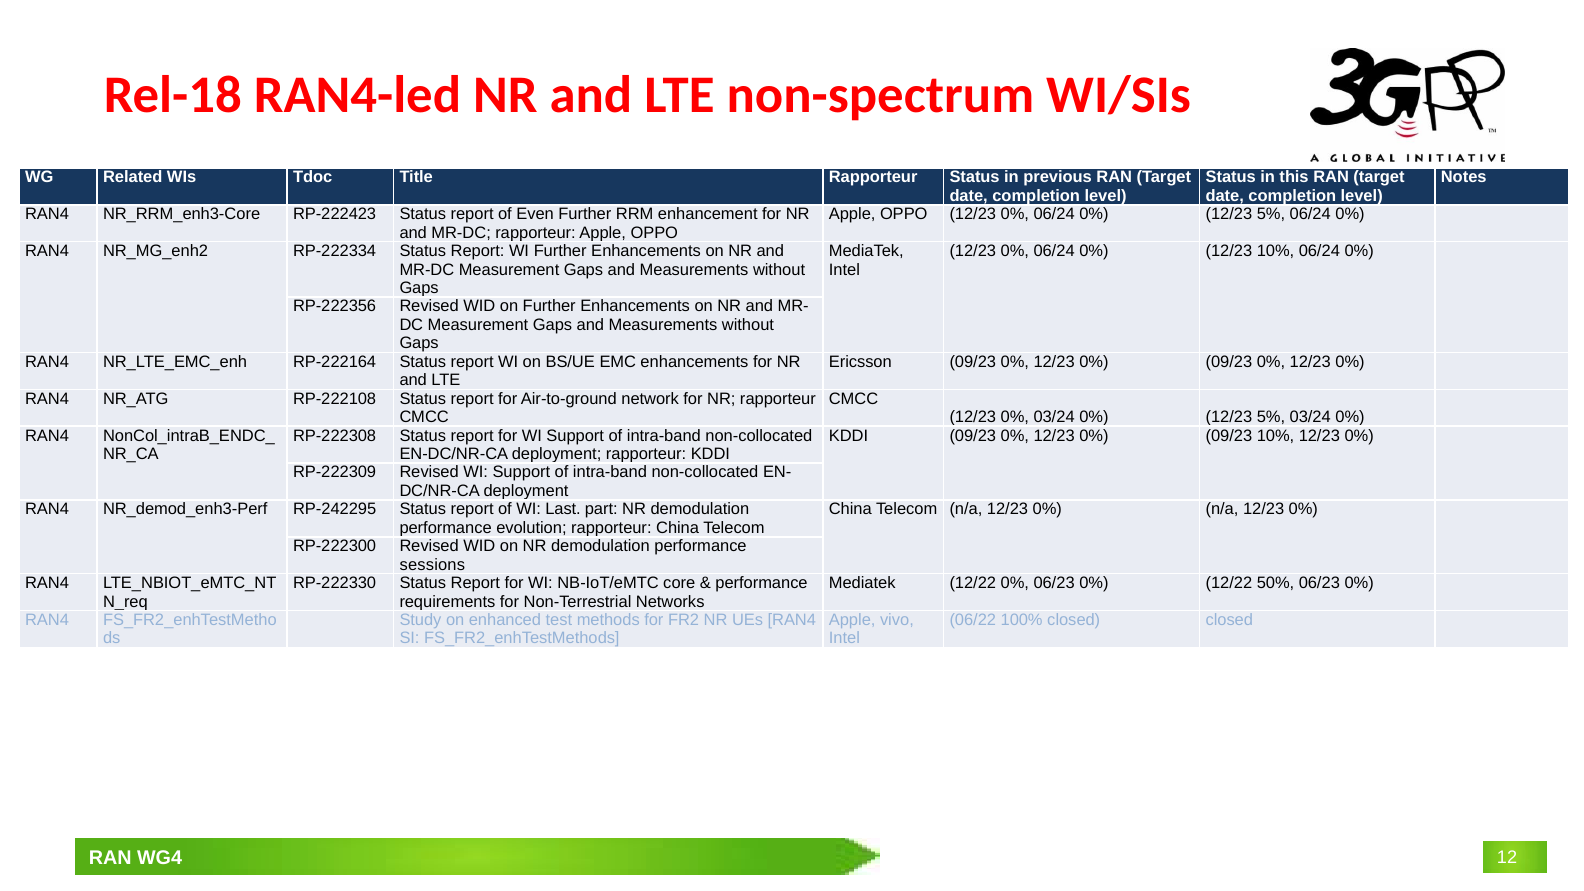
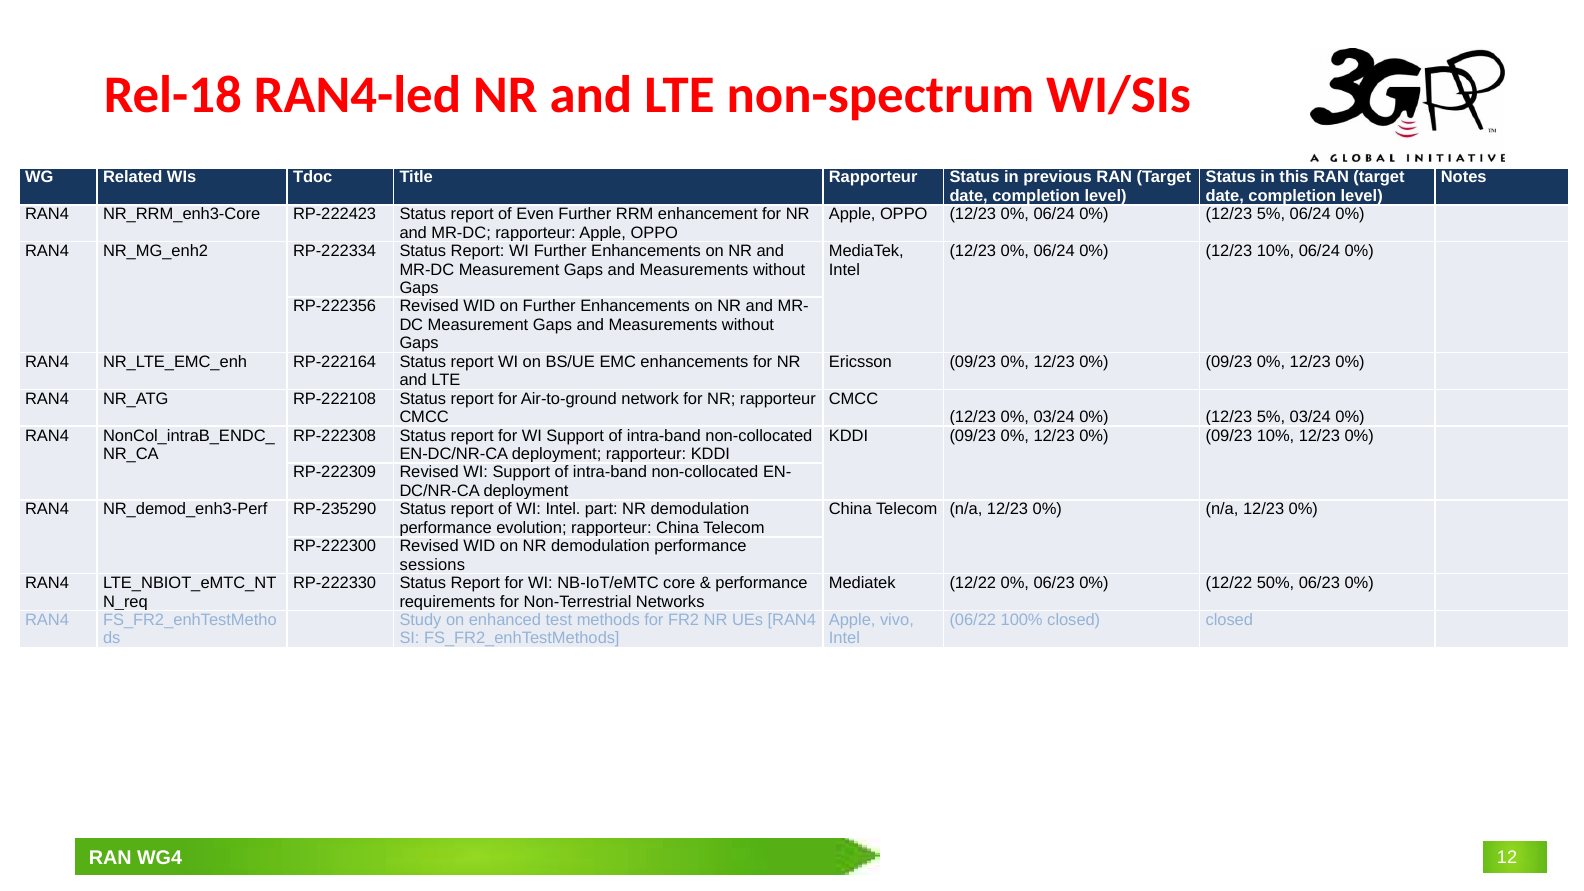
RP-242295: RP-242295 -> RP-235290
WI Last: Last -> Intel
